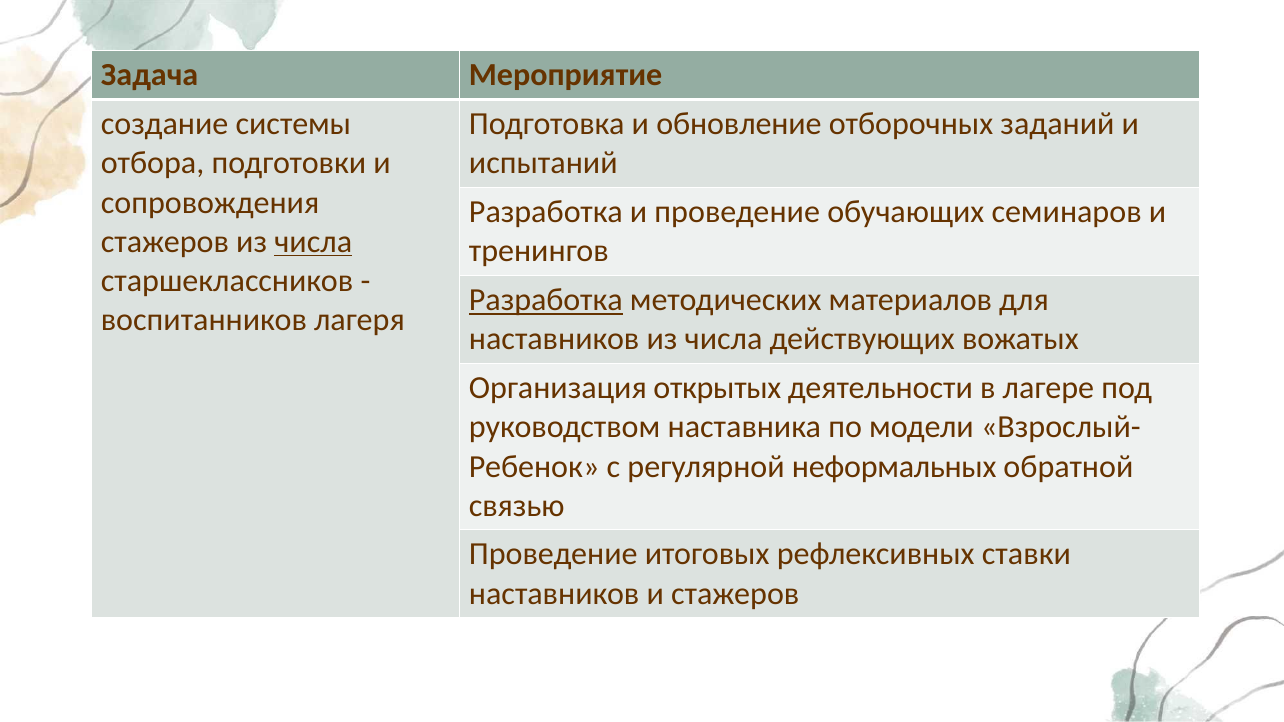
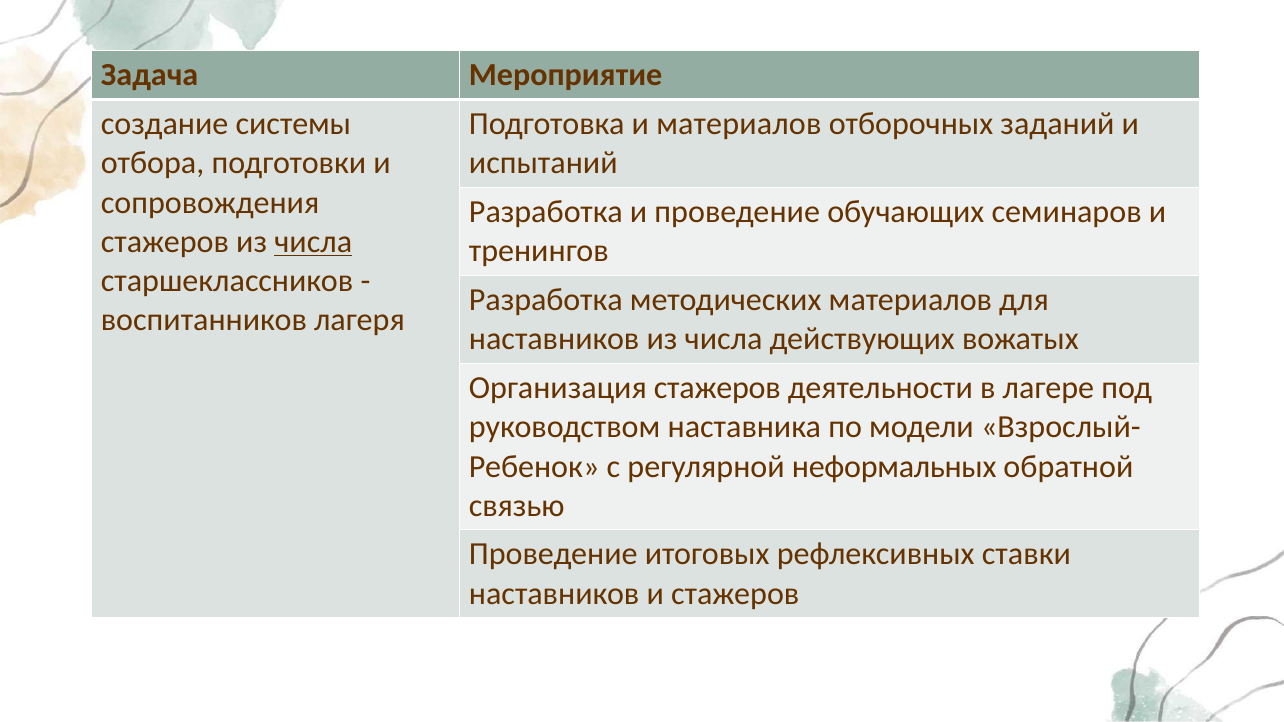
и обновление: обновление -> материалов
Разработка at (546, 300) underline: present -> none
Организация открытых: открытых -> стажеров
